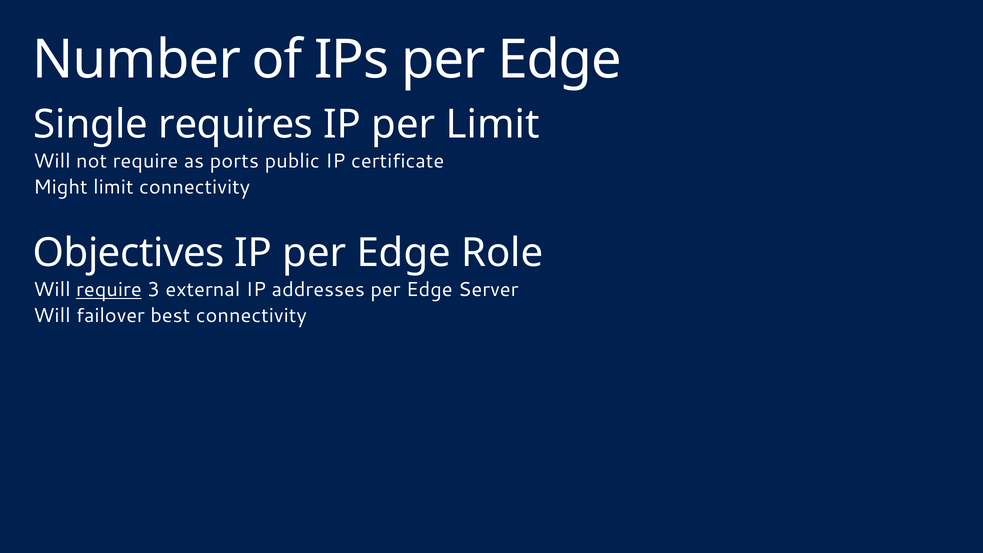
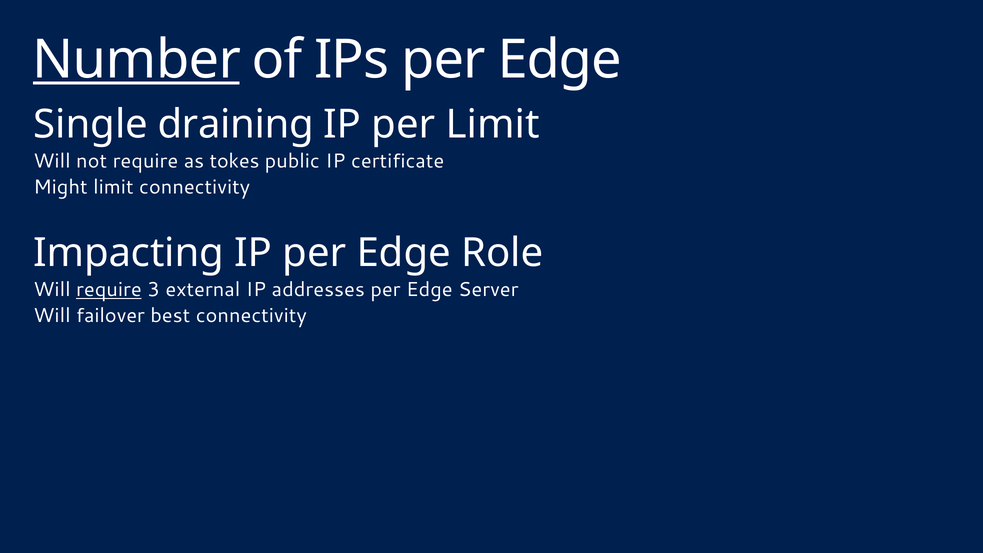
Number underline: none -> present
requires: requires -> draining
ports: ports -> tokes
Objectives: Objectives -> Impacting
